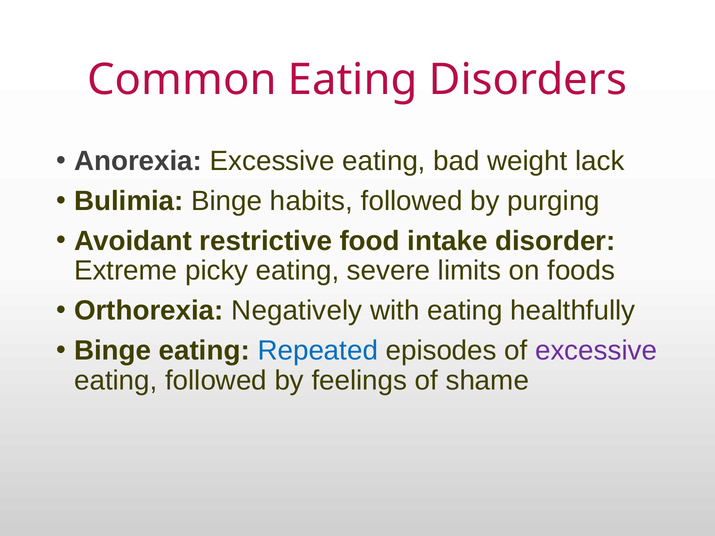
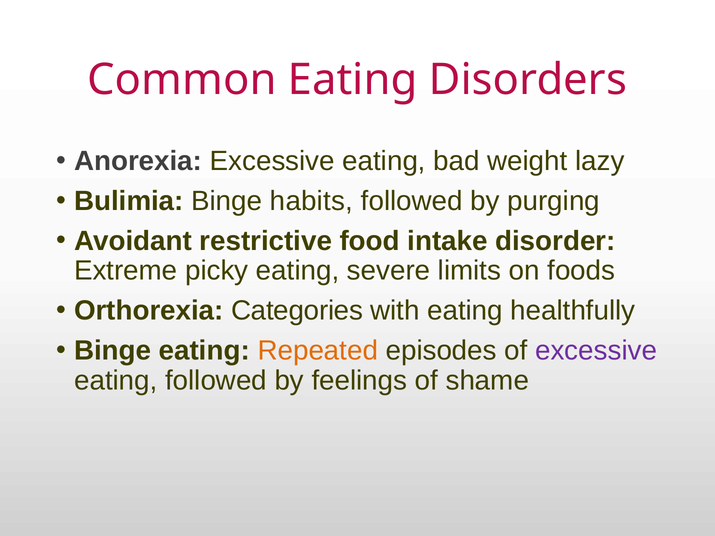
lack: lack -> lazy
Negatively: Negatively -> Categories
Repeated colour: blue -> orange
